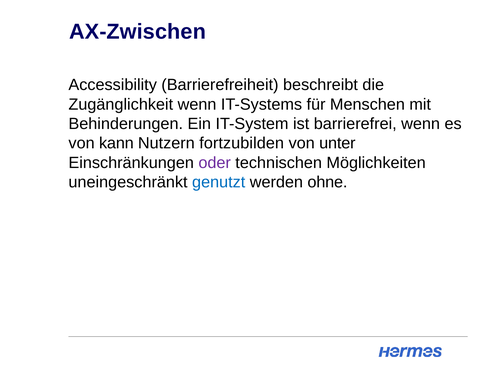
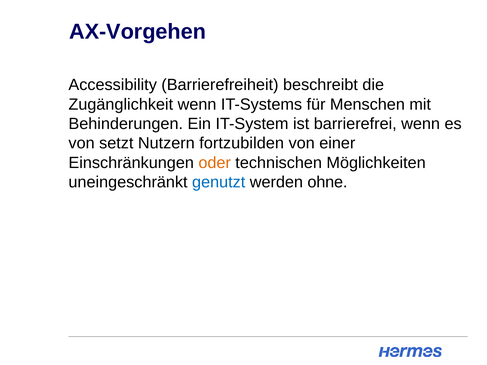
AX-Zwischen: AX-Zwischen -> AX-Vorgehen
kann: kann -> setzt
unter: unter -> einer
oder colour: purple -> orange
